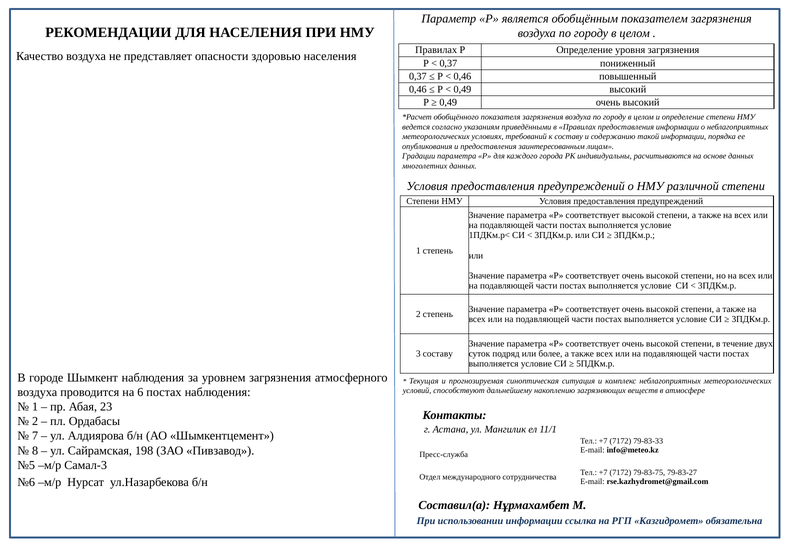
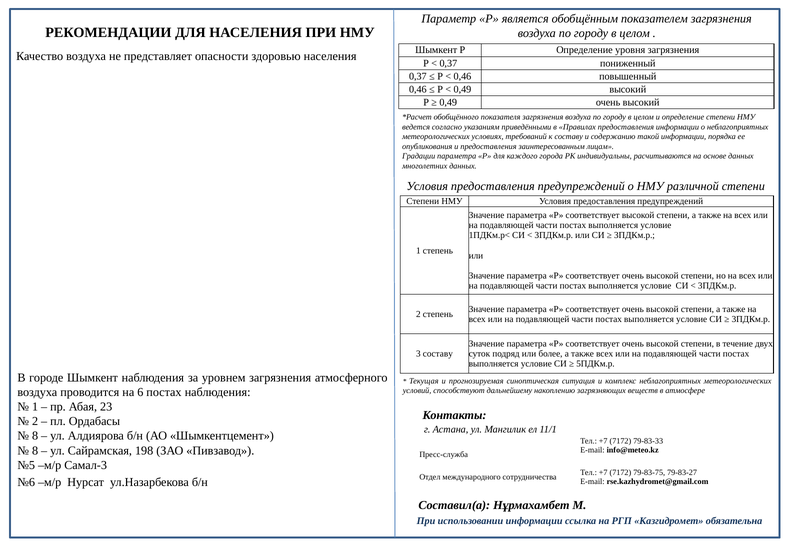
Правилах at (436, 50): Правилах -> Шымкент
7 at (35, 436): 7 -> 8
